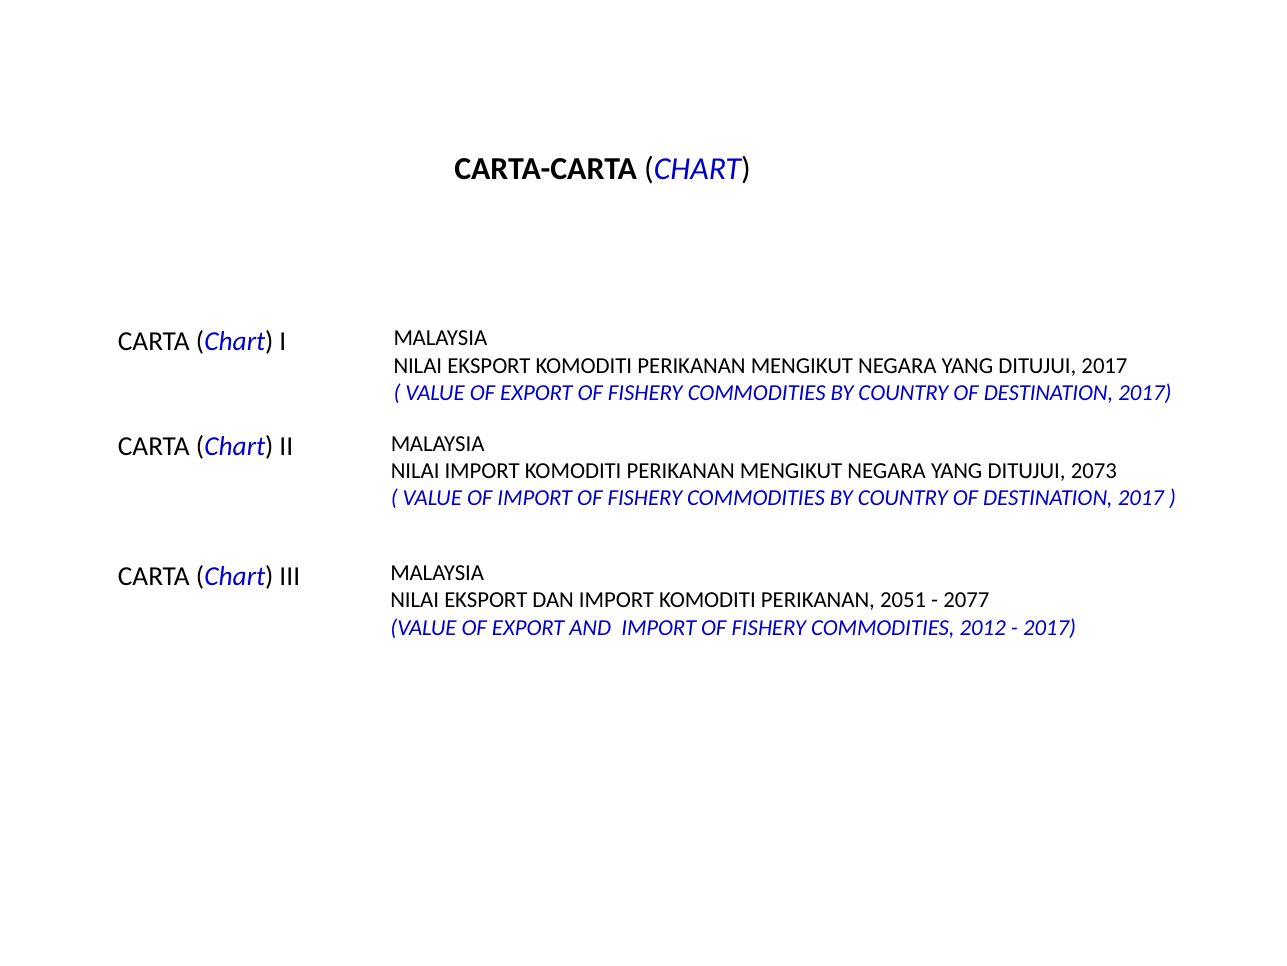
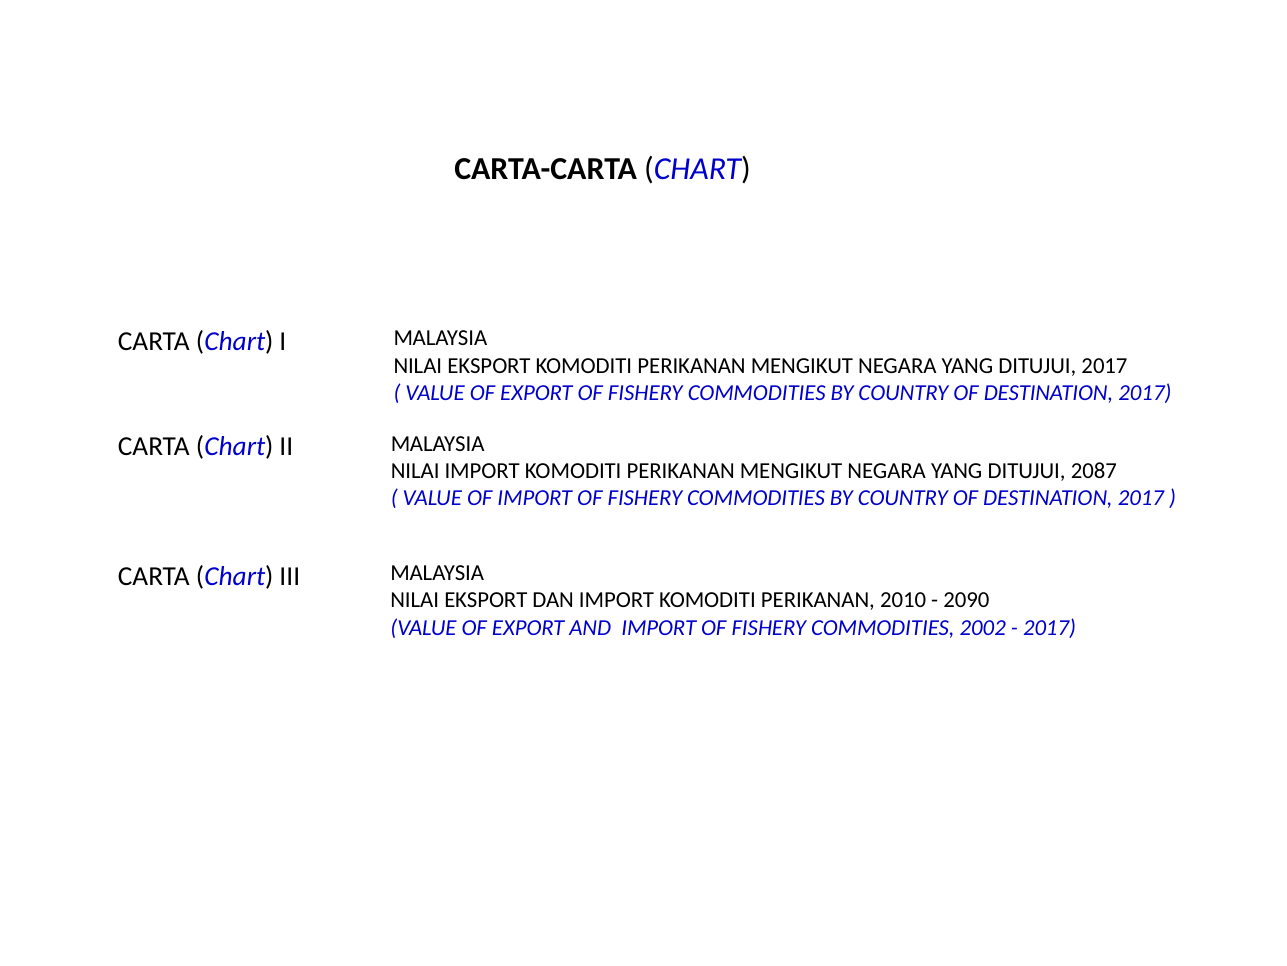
2073: 2073 -> 2087
2051: 2051 -> 2010
2077: 2077 -> 2090
2012: 2012 -> 2002
